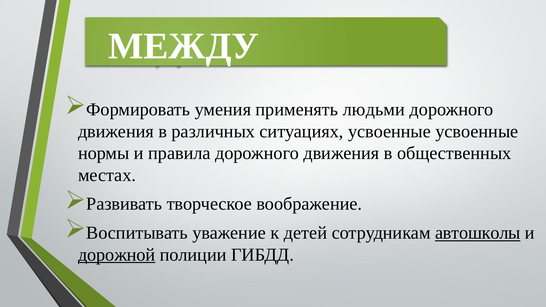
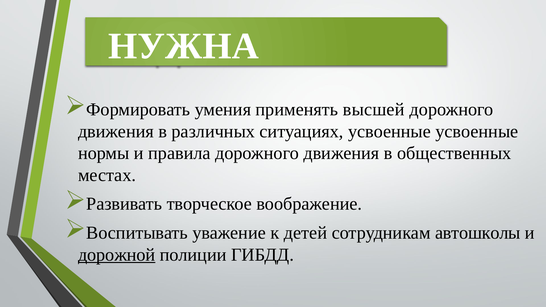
МЕЖДУ: МЕЖДУ -> НУЖНА
людьми: людьми -> высшей
автошколы underline: present -> none
